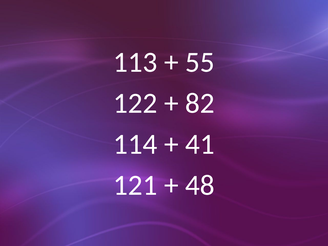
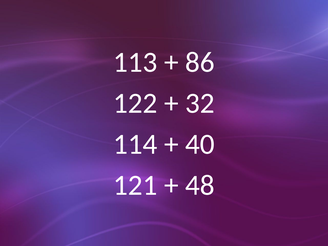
55: 55 -> 86
82: 82 -> 32
41: 41 -> 40
